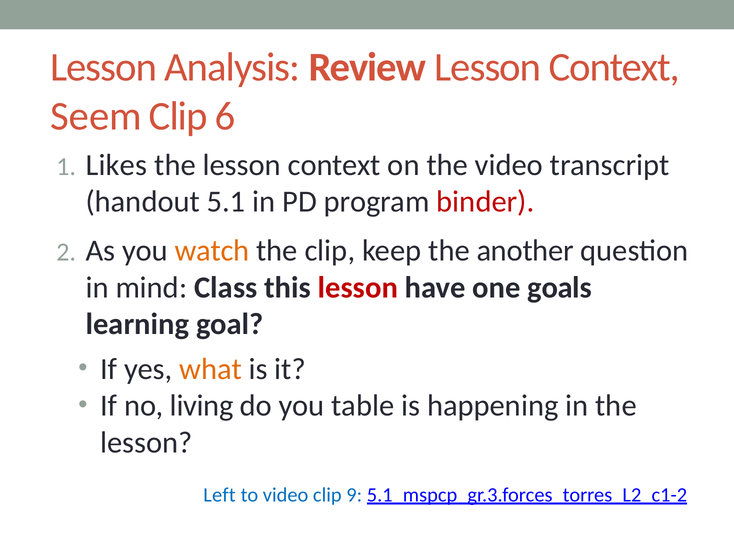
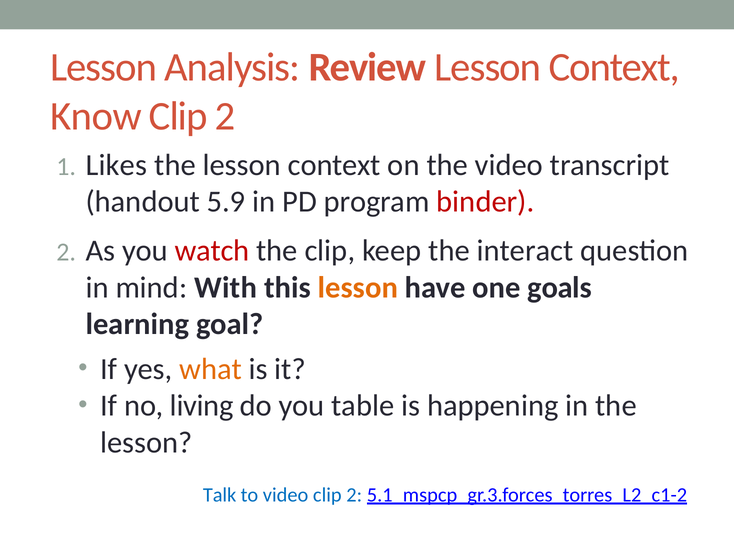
Seem: Seem -> Know
6 at (225, 116): 6 -> 2
5.1: 5.1 -> 5.9
watch colour: orange -> red
another: another -> interact
Class: Class -> With
lesson at (358, 287) colour: red -> orange
Left: Left -> Talk
video clip 9: 9 -> 2
